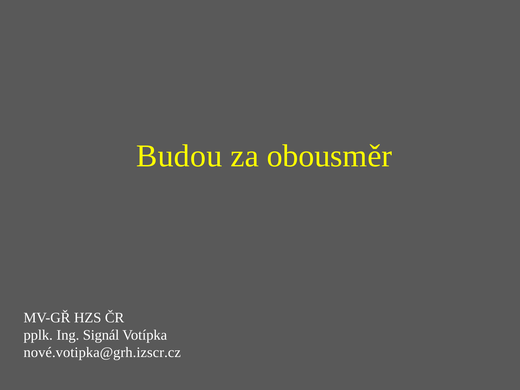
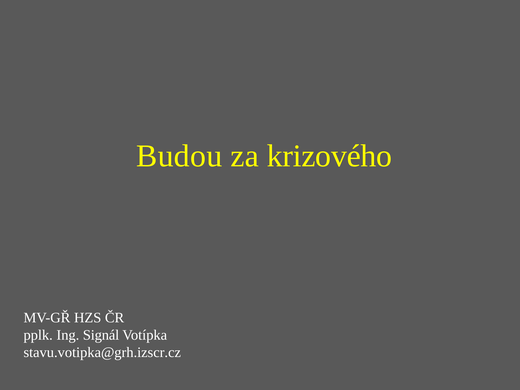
obousměr: obousměr -> krizového
nové.votipka@grh.izscr.cz: nové.votipka@grh.izscr.cz -> stavu.votipka@grh.izscr.cz
